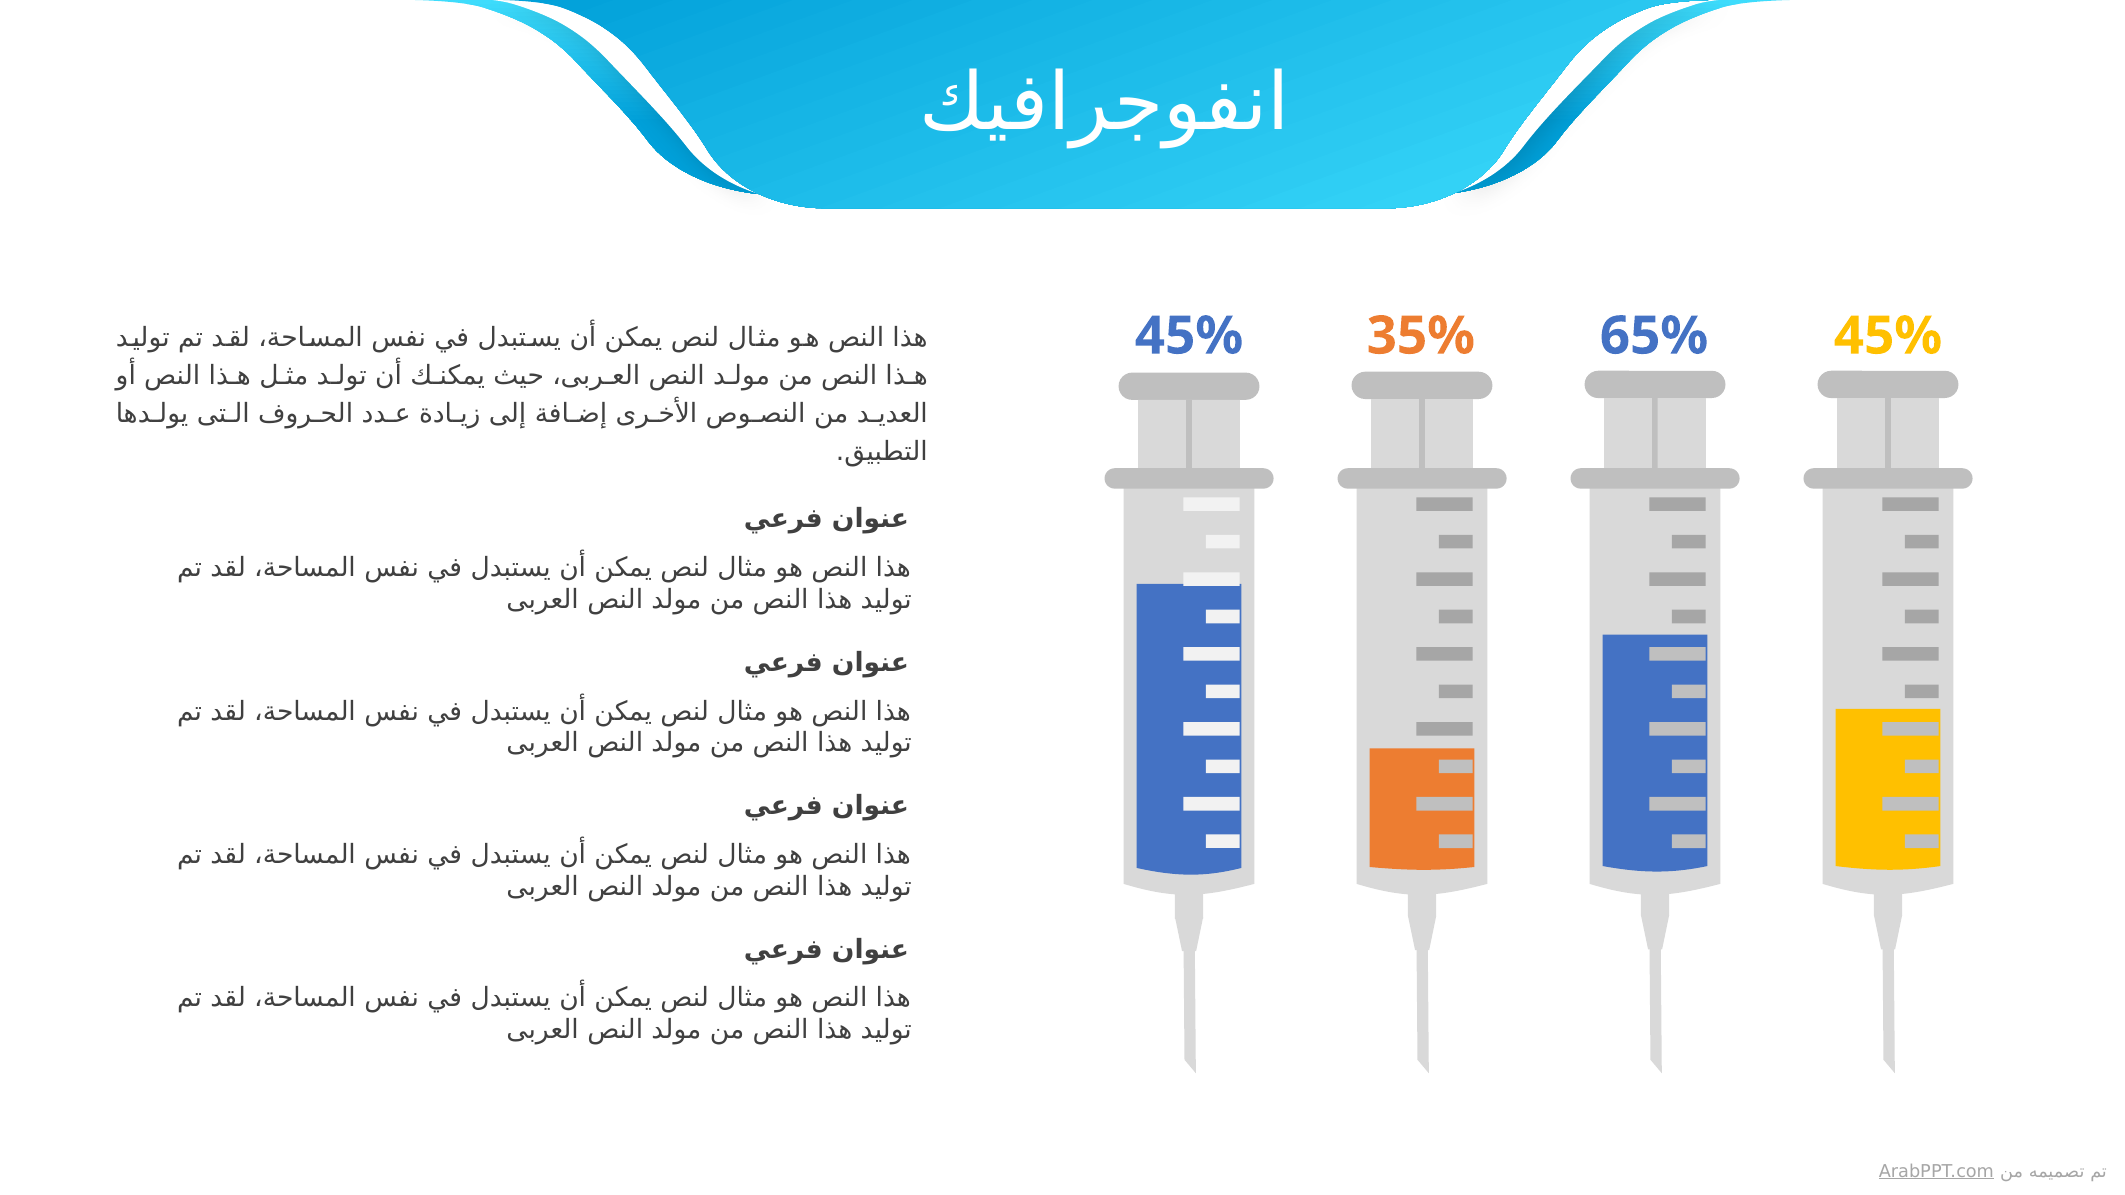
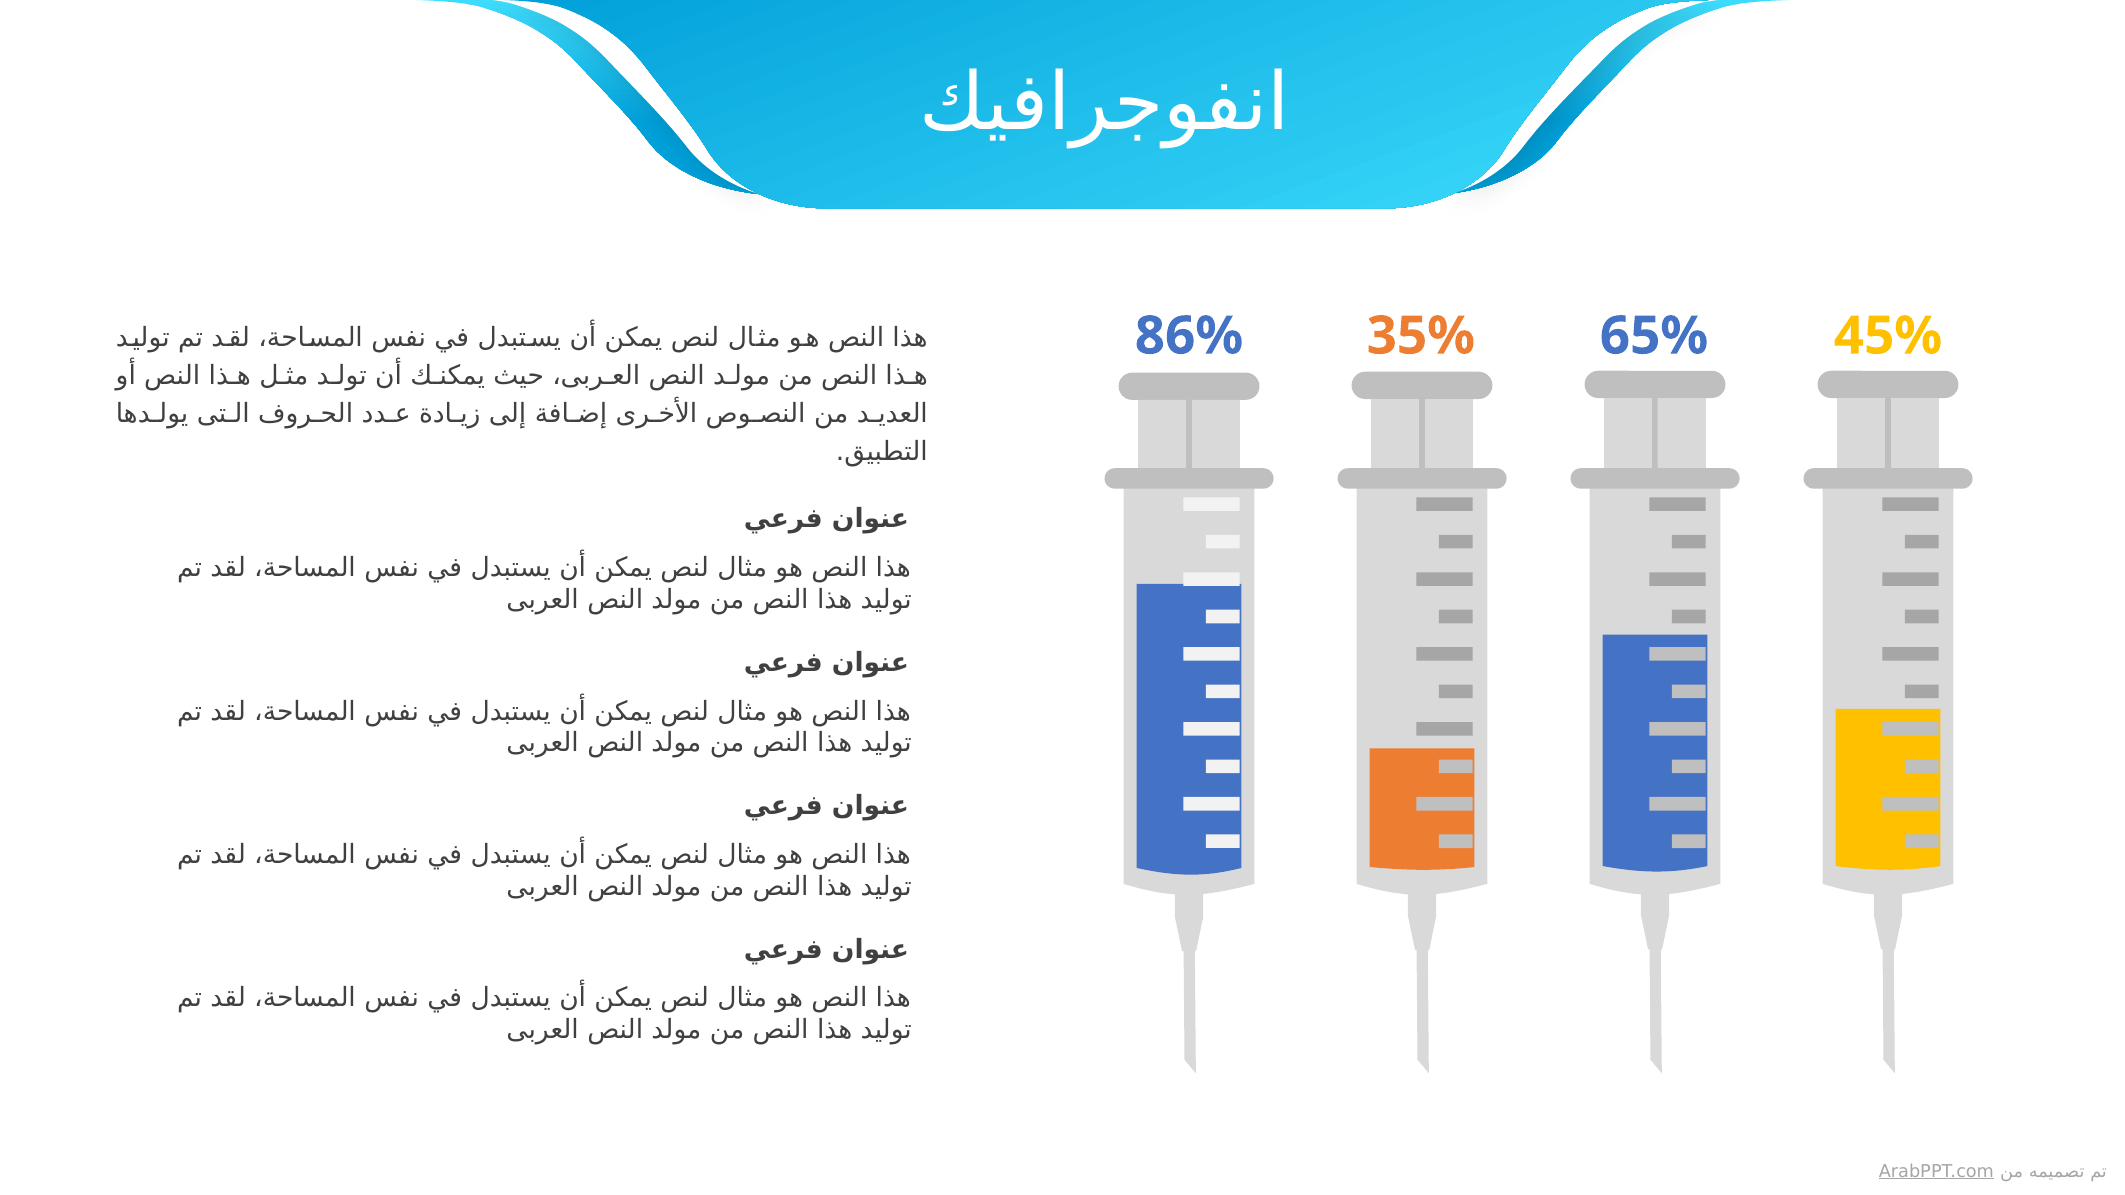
45% at (1189, 336): 45% -> 86%
